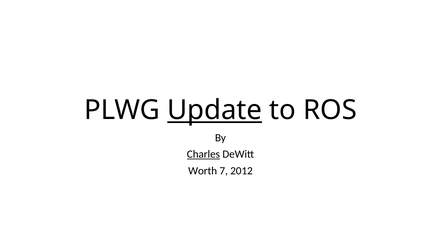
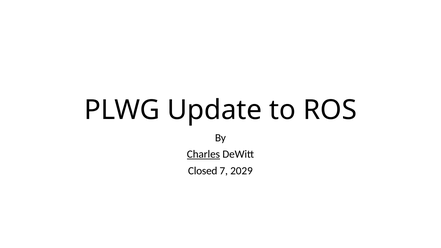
Update underline: present -> none
Worth: Worth -> Closed
2012: 2012 -> 2029
